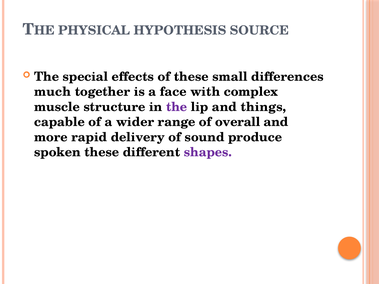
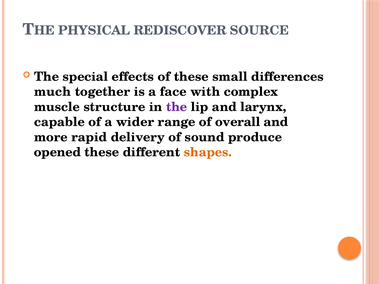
HYPOTHESIS: HYPOTHESIS -> REDISCOVER
things: things -> larynx
spoken: spoken -> opened
shapes colour: purple -> orange
